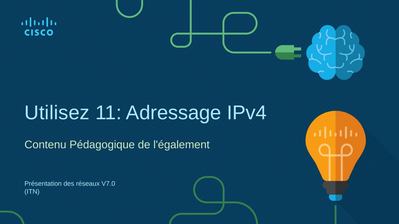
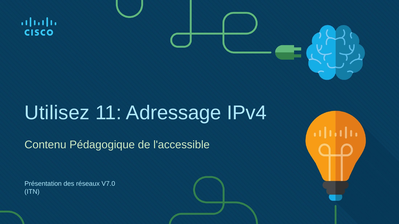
l'également: l'également -> l'accessible
